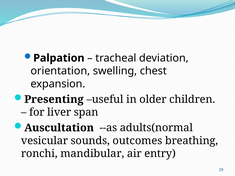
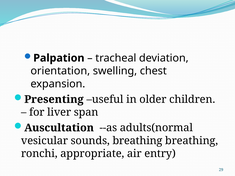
sounds outcomes: outcomes -> breathing
mandibular: mandibular -> appropriate
